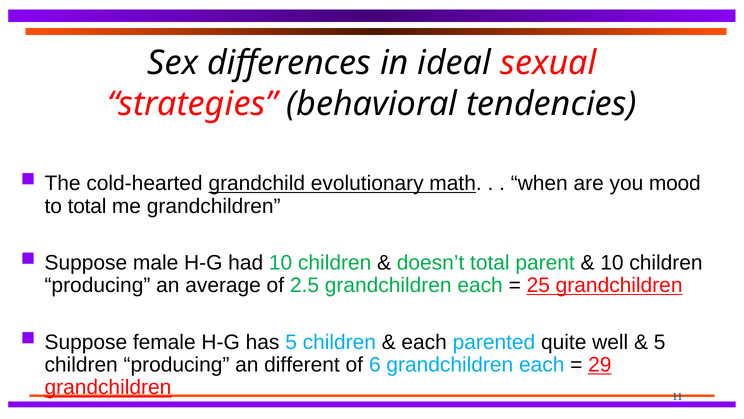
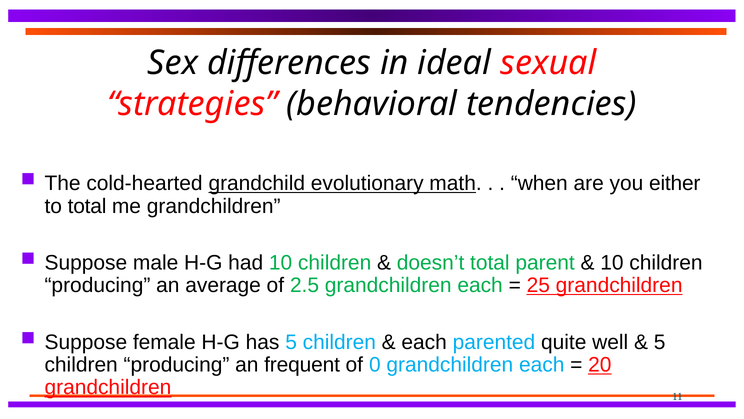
mood: mood -> either
different: different -> frequent
6: 6 -> 0
29: 29 -> 20
